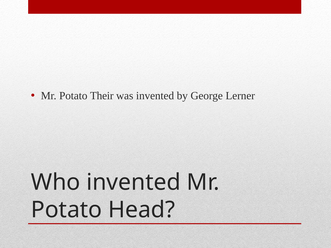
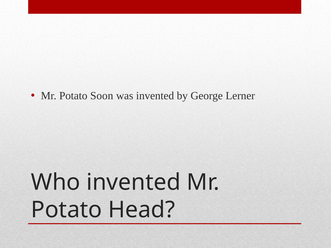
Their: Their -> Soon
